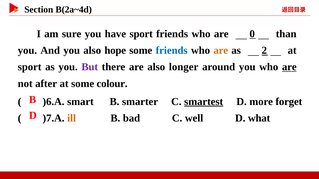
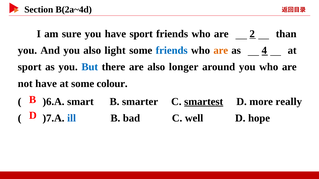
0: 0 -> 2
hope: hope -> light
2: 2 -> 4
But colour: purple -> blue
are at (289, 67) underline: present -> none
not after: after -> have
forget: forget -> really
ill colour: orange -> blue
what: what -> hope
